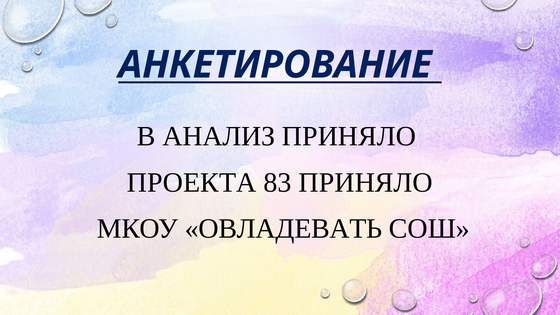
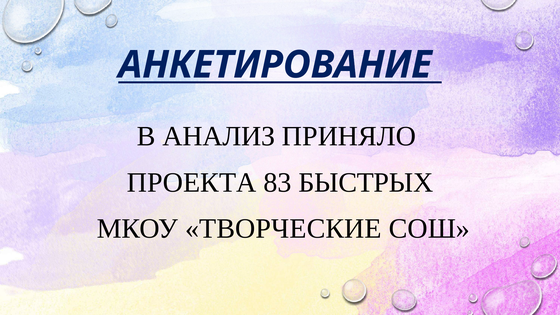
83 ПРИНЯЛО: ПРИНЯЛО -> БЫСТРЫХ
ОВЛАДЕВАТЬ: ОВЛАДЕВАТЬ -> ТВОРЧЕСКИЕ
